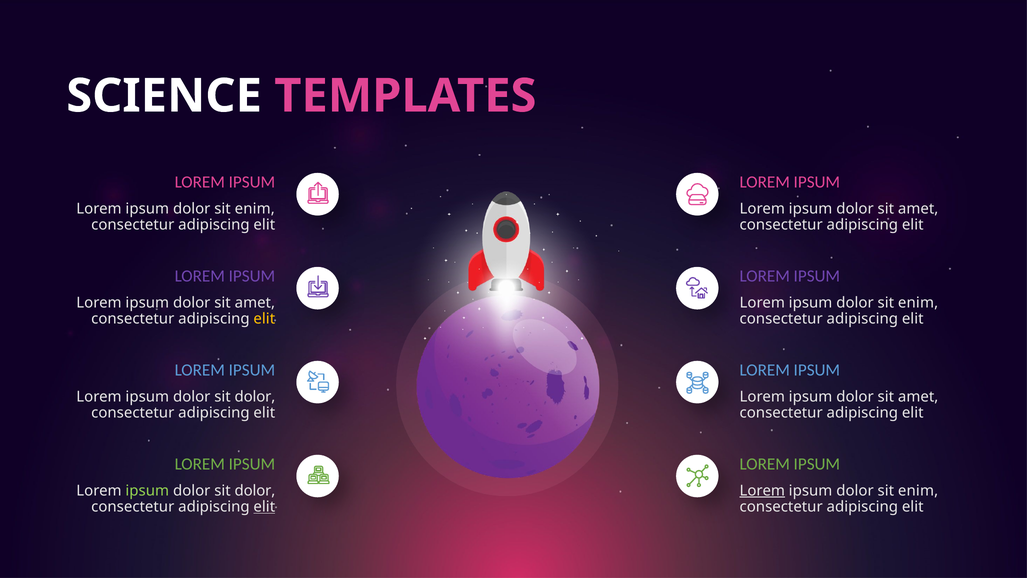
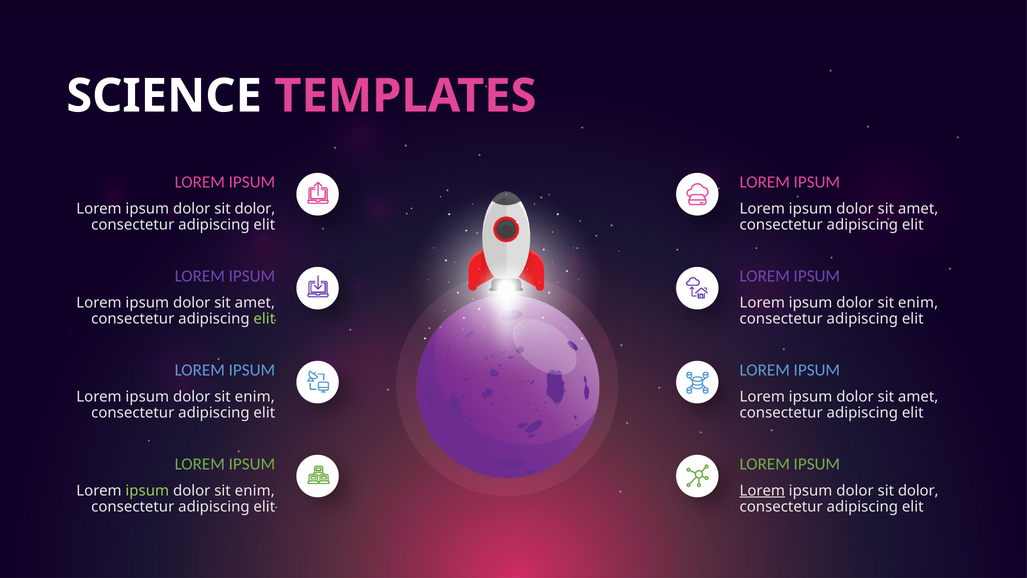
enim at (255, 209): enim -> dolor
elit at (264, 319) colour: yellow -> light green
dolor at (255, 396): dolor -> enim
dolor at (255, 490): dolor -> enim
enim at (918, 490): enim -> dolor
elit at (264, 507) underline: present -> none
